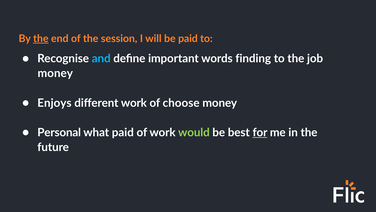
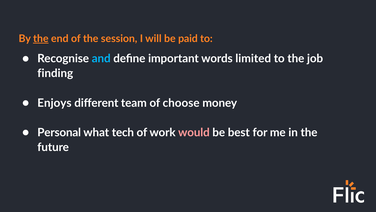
finding: finding -> limited
money at (55, 73): money -> finding
different work: work -> team
what paid: paid -> tech
would colour: light green -> pink
for underline: present -> none
